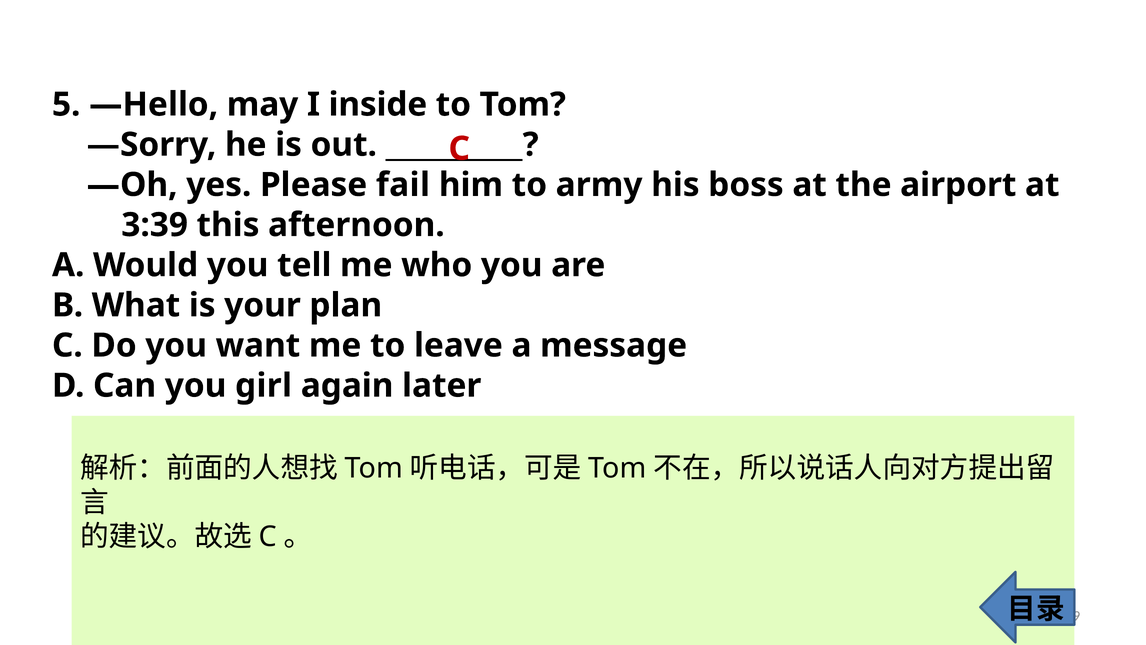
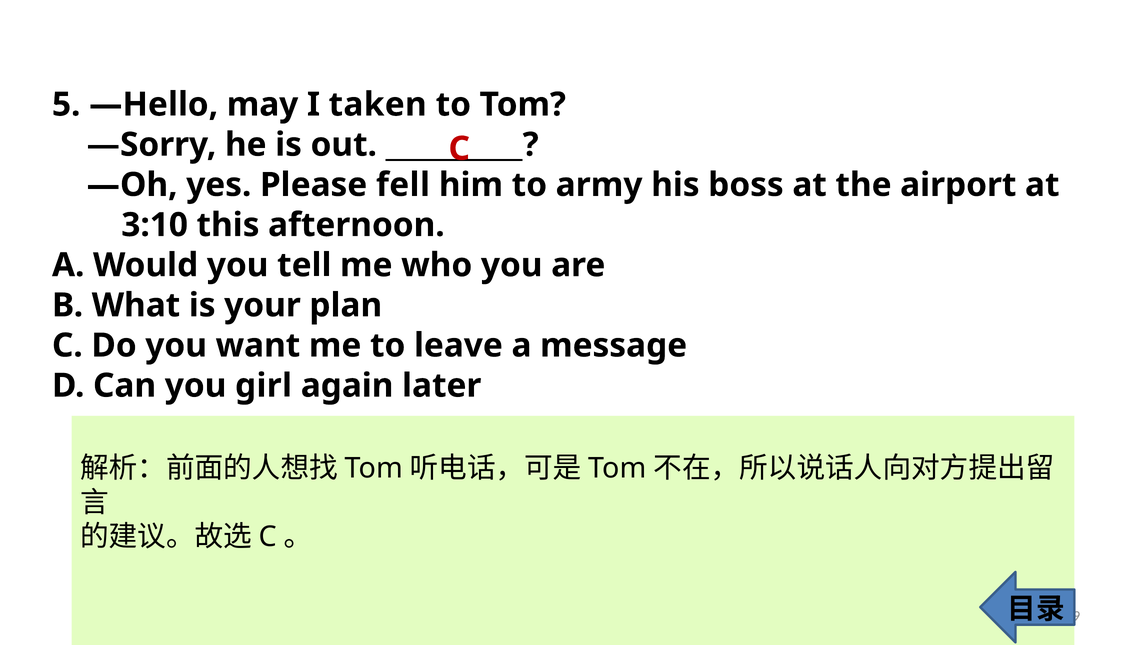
inside: inside -> taken
fail: fail -> fell
3:39: 3:39 -> 3:10
